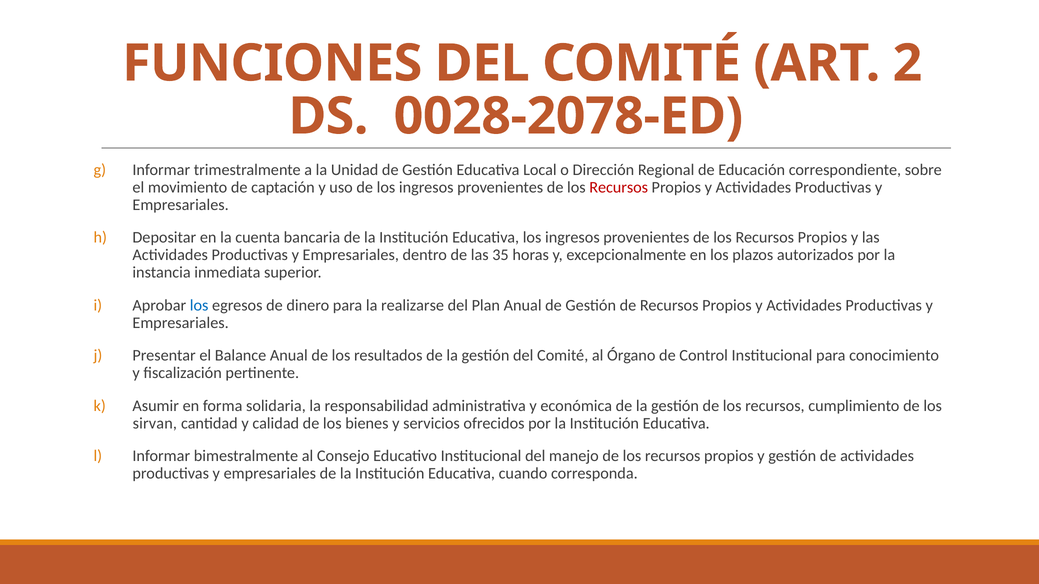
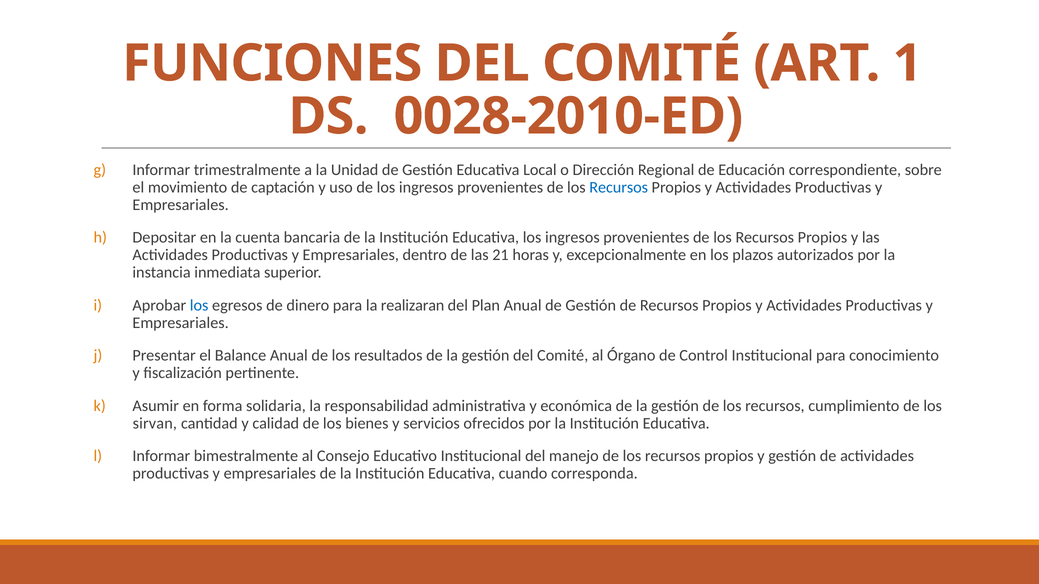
2: 2 -> 1
0028-2078-ED: 0028-2078-ED -> 0028-2010-ED
Recursos at (619, 187) colour: red -> blue
35: 35 -> 21
realizarse: realizarse -> realizaran
